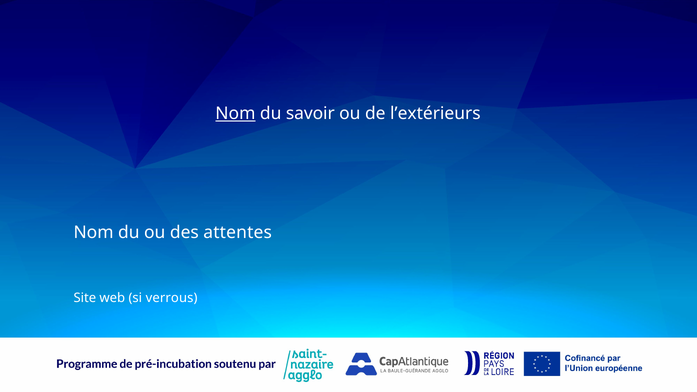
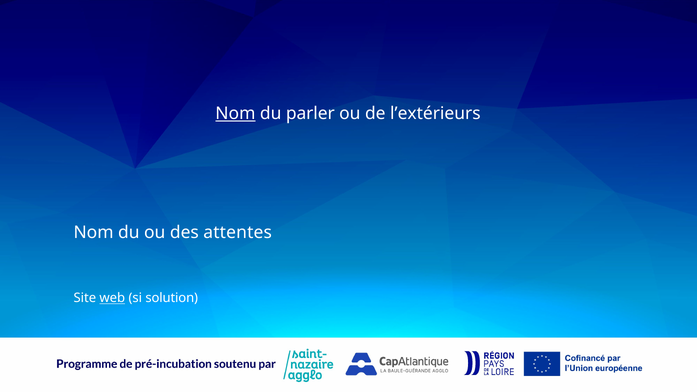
savoir: savoir -> parler
web underline: none -> present
verrous: verrous -> solution
